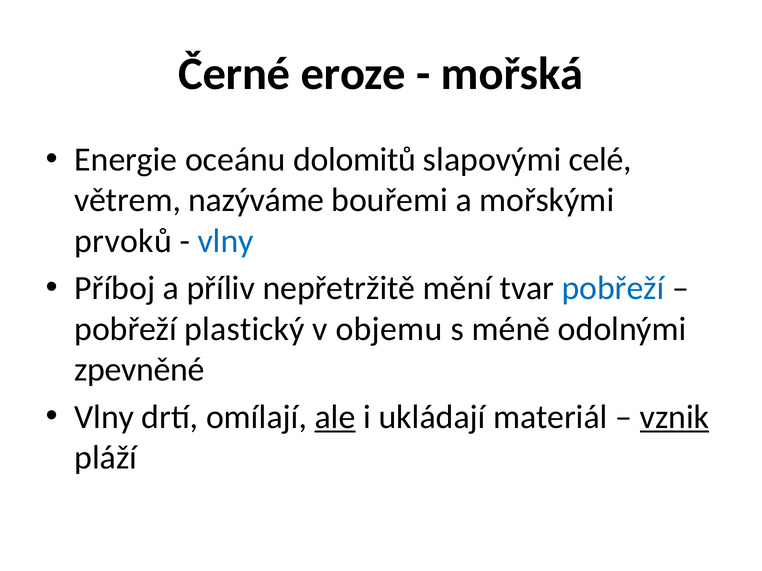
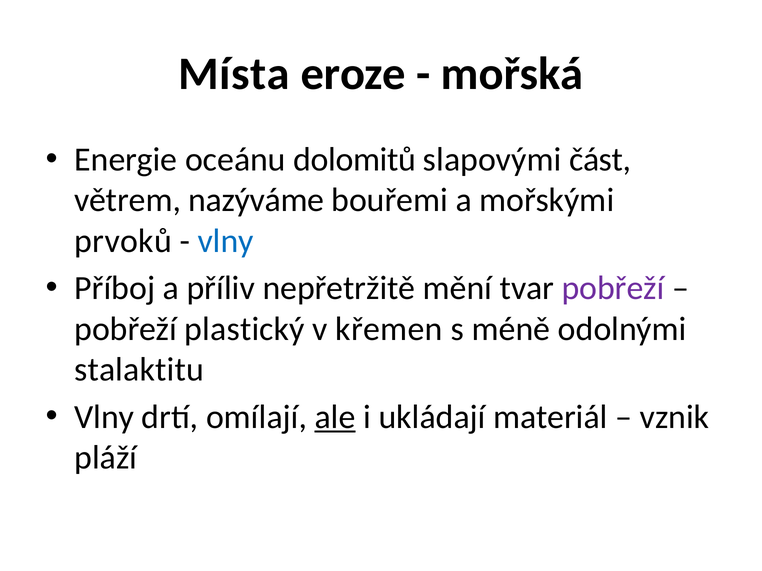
Černé: Černé -> Místa
celé: celé -> část
pobřeží at (613, 289) colour: blue -> purple
objemu: objemu -> křemen
zpevněné: zpevněné -> stalaktitu
vznik underline: present -> none
